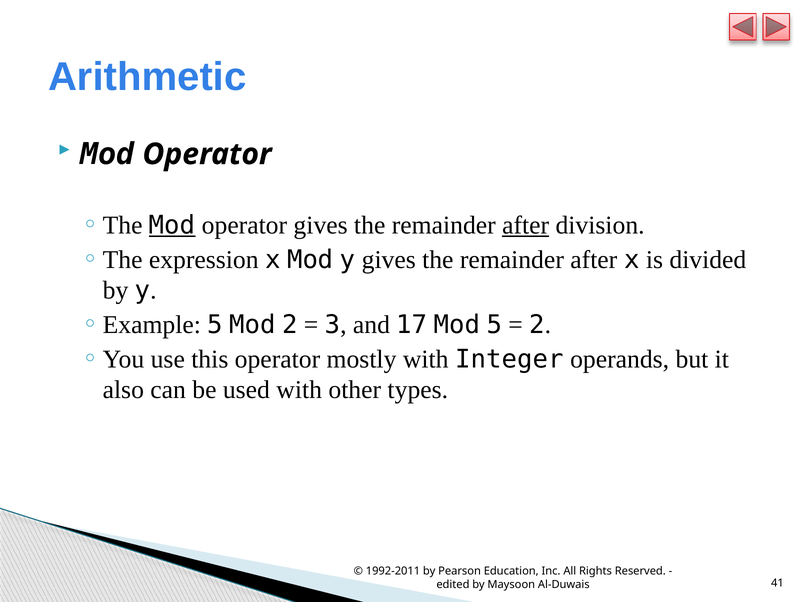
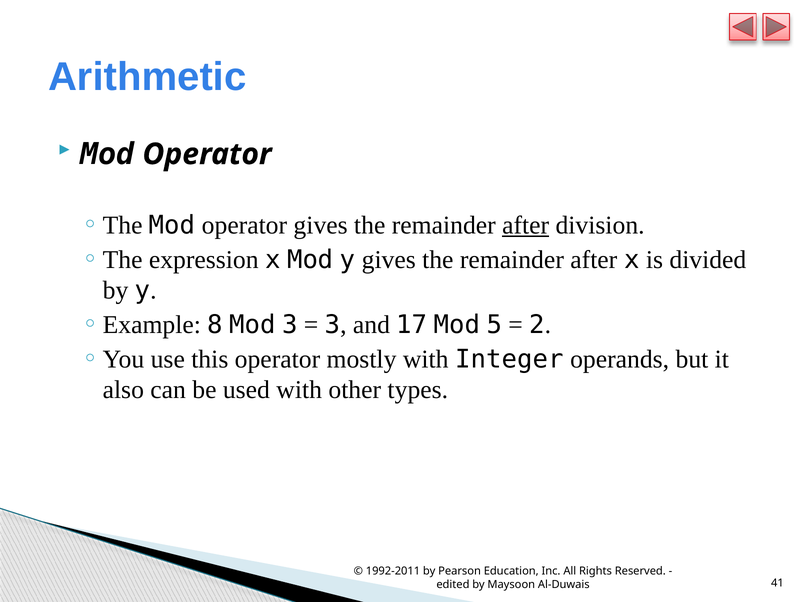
Mod at (172, 225) underline: present -> none
5 at (215, 325): 5 -> 8
Mod 2: 2 -> 3
